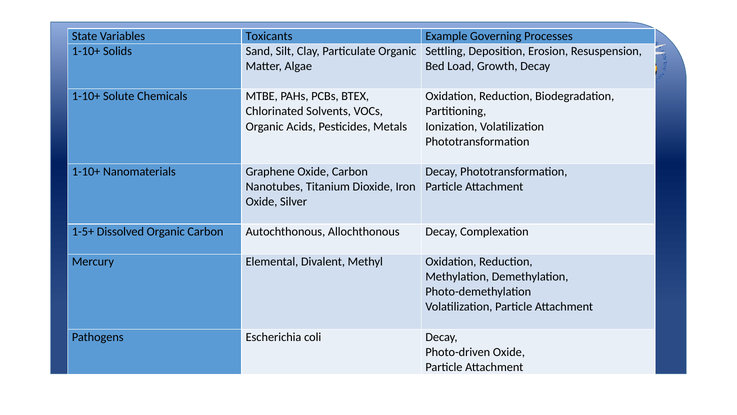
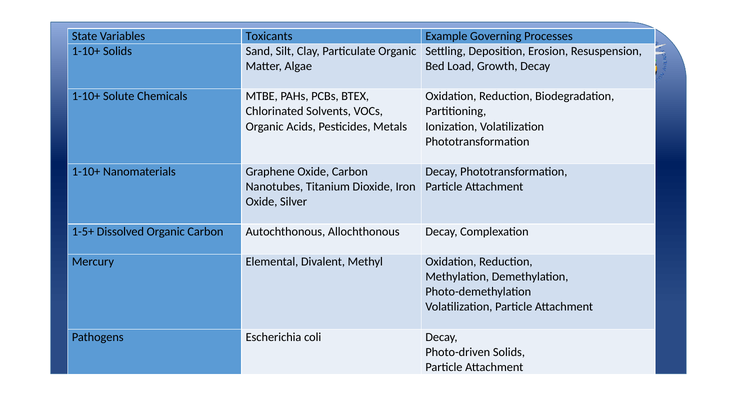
Photo-driven Oxide: Oxide -> Solids
